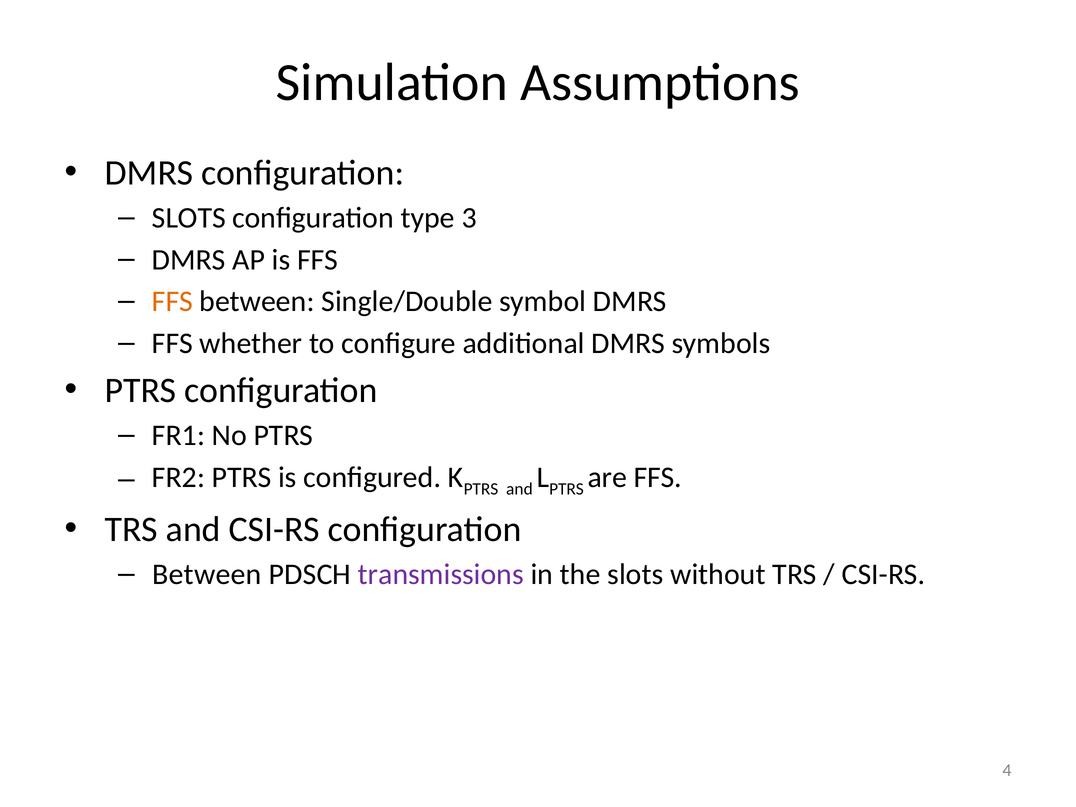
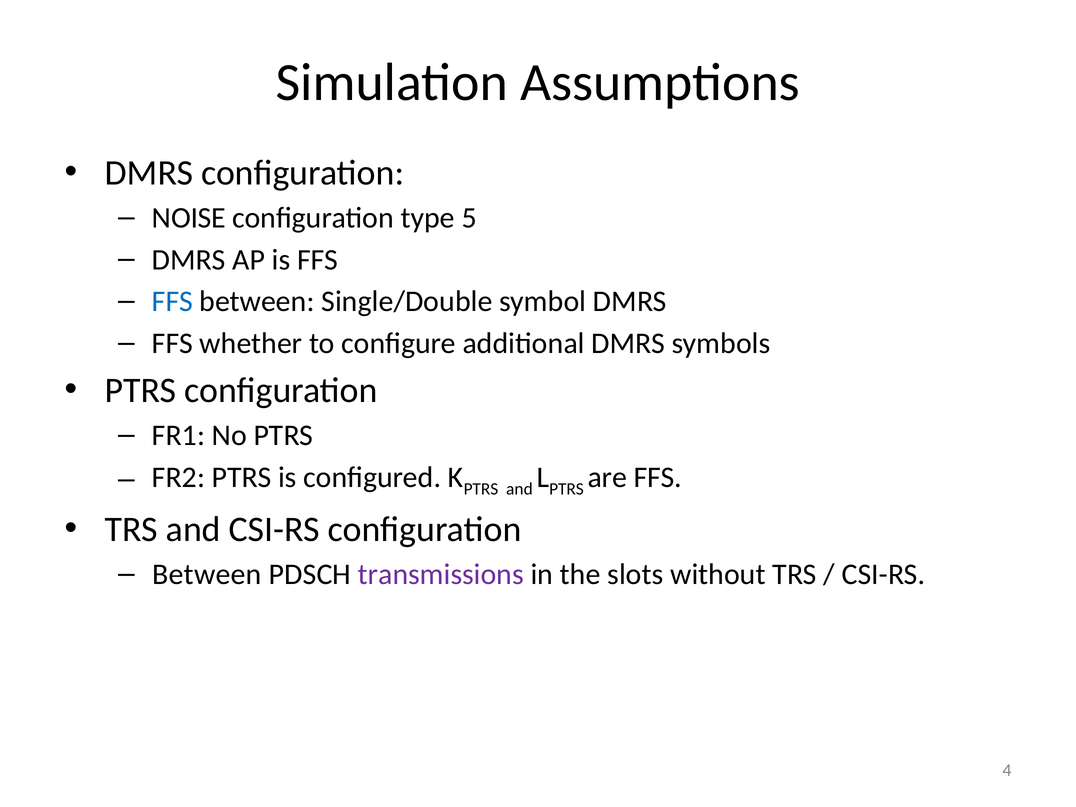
SLOTS at (189, 218): SLOTS -> NOISE
3: 3 -> 5
FFS at (172, 302) colour: orange -> blue
